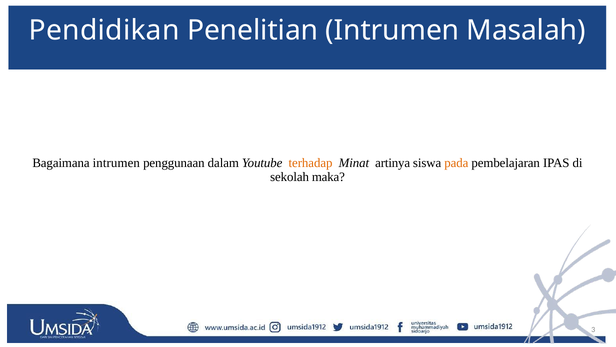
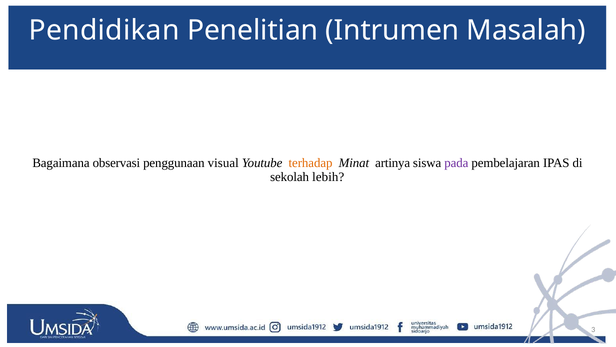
Bagaimana intrumen: intrumen -> observasi
dalam: dalam -> visual
pada colour: orange -> purple
maka: maka -> lebih
